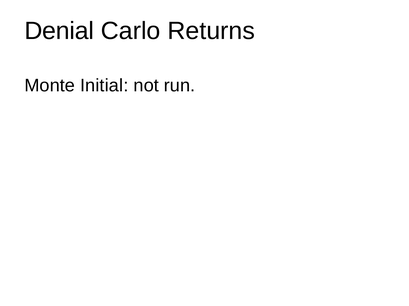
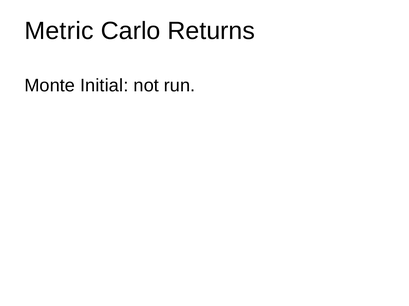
Denial: Denial -> Metric
